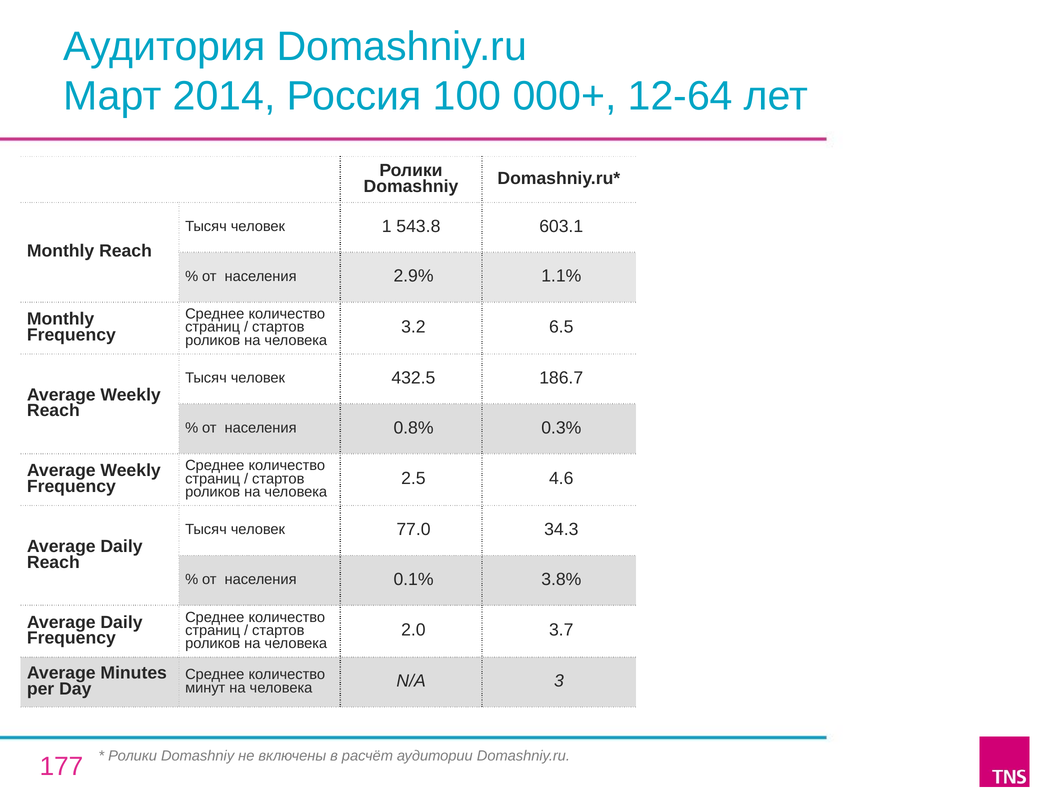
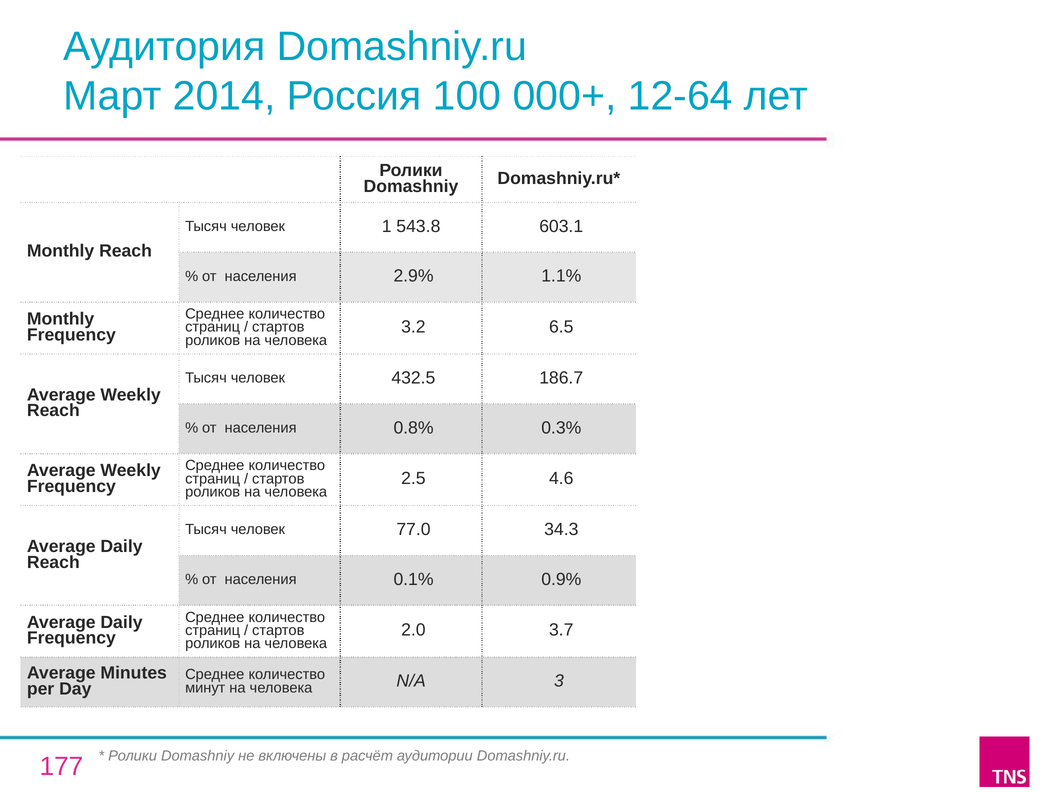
3.8%: 3.8% -> 0.9%
